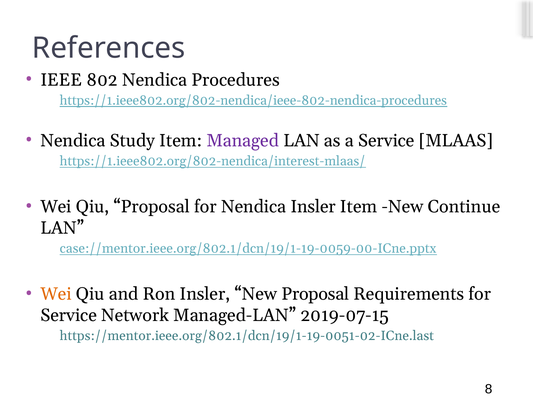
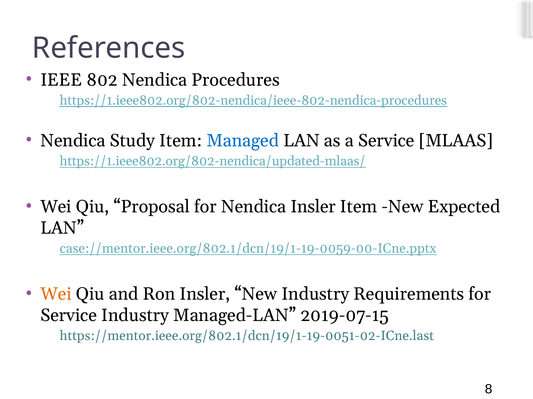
Managed colour: purple -> blue
https://1.ieee802.org/802-nendica/interest-mlaas/: https://1.ieee802.org/802-nendica/interest-mlaas/ -> https://1.ieee802.org/802-nendica/updated-mlaas/
Continue: Continue -> Expected
New Proposal: Proposal -> Industry
Service Network: Network -> Industry
